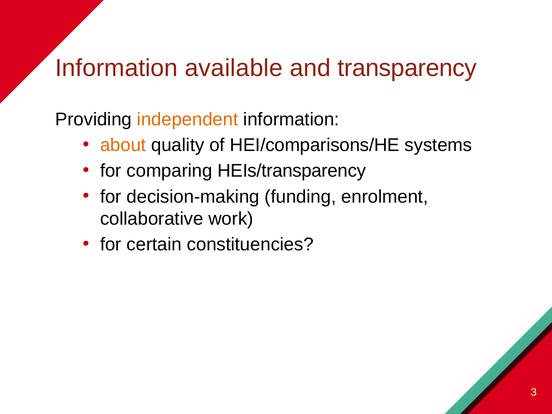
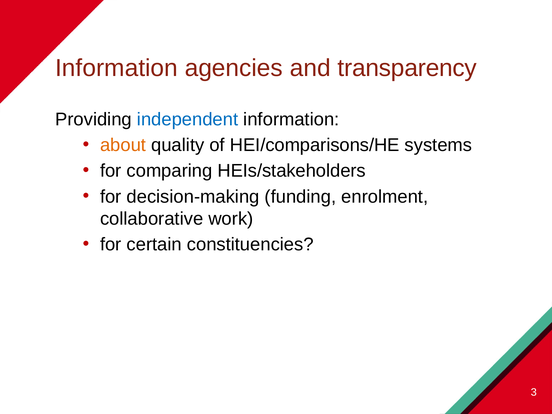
available: available -> agencies
independent colour: orange -> blue
HEIs/transparency: HEIs/transparency -> HEIs/stakeholders
